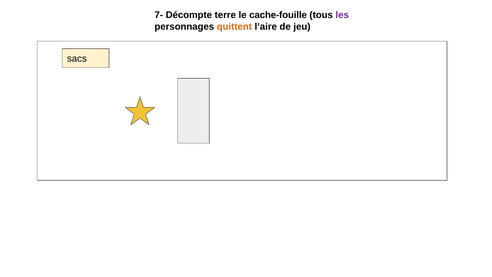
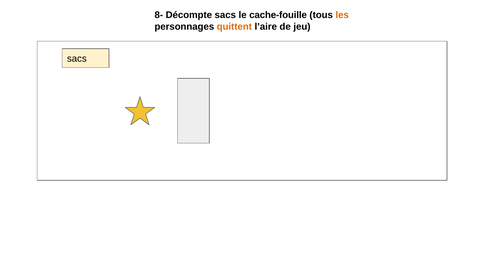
7-: 7- -> 8-
Décompte terre: terre -> sacs
les colour: purple -> orange
